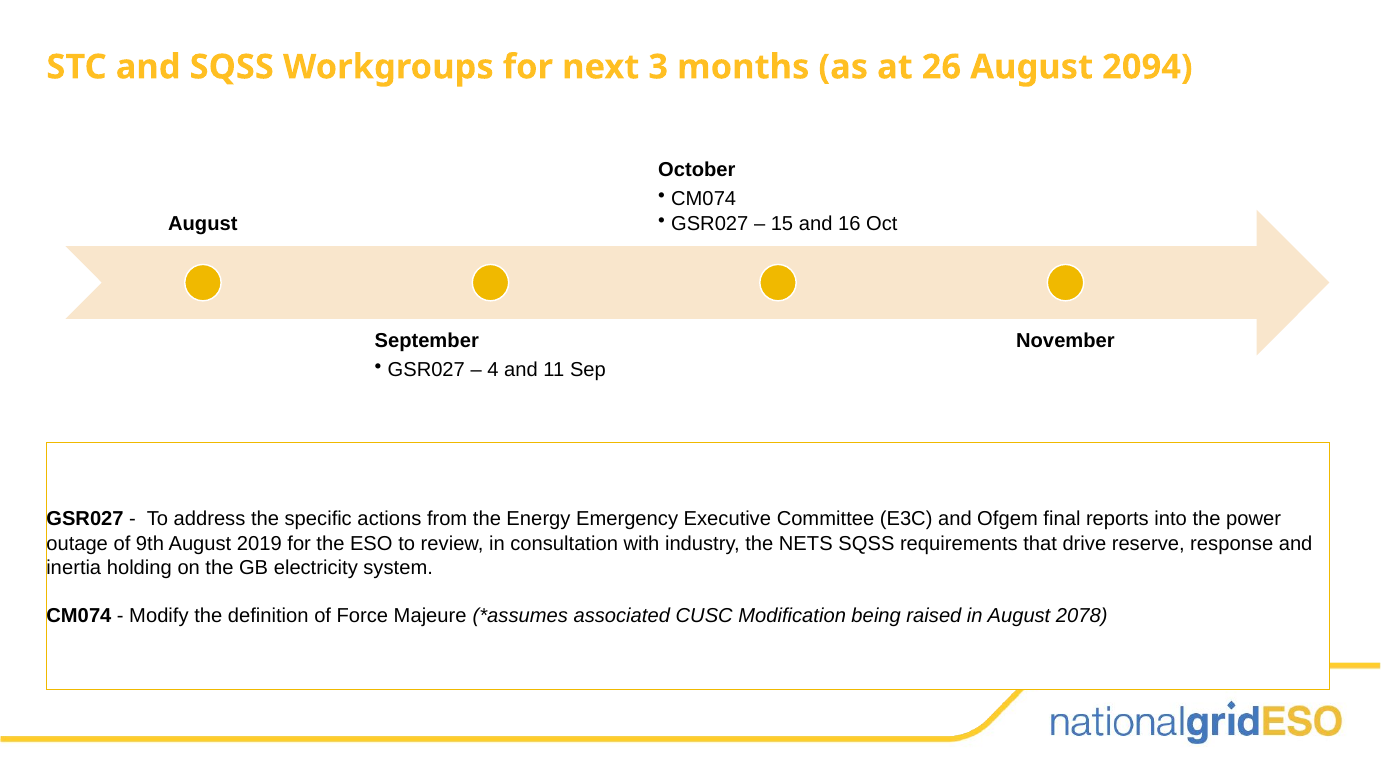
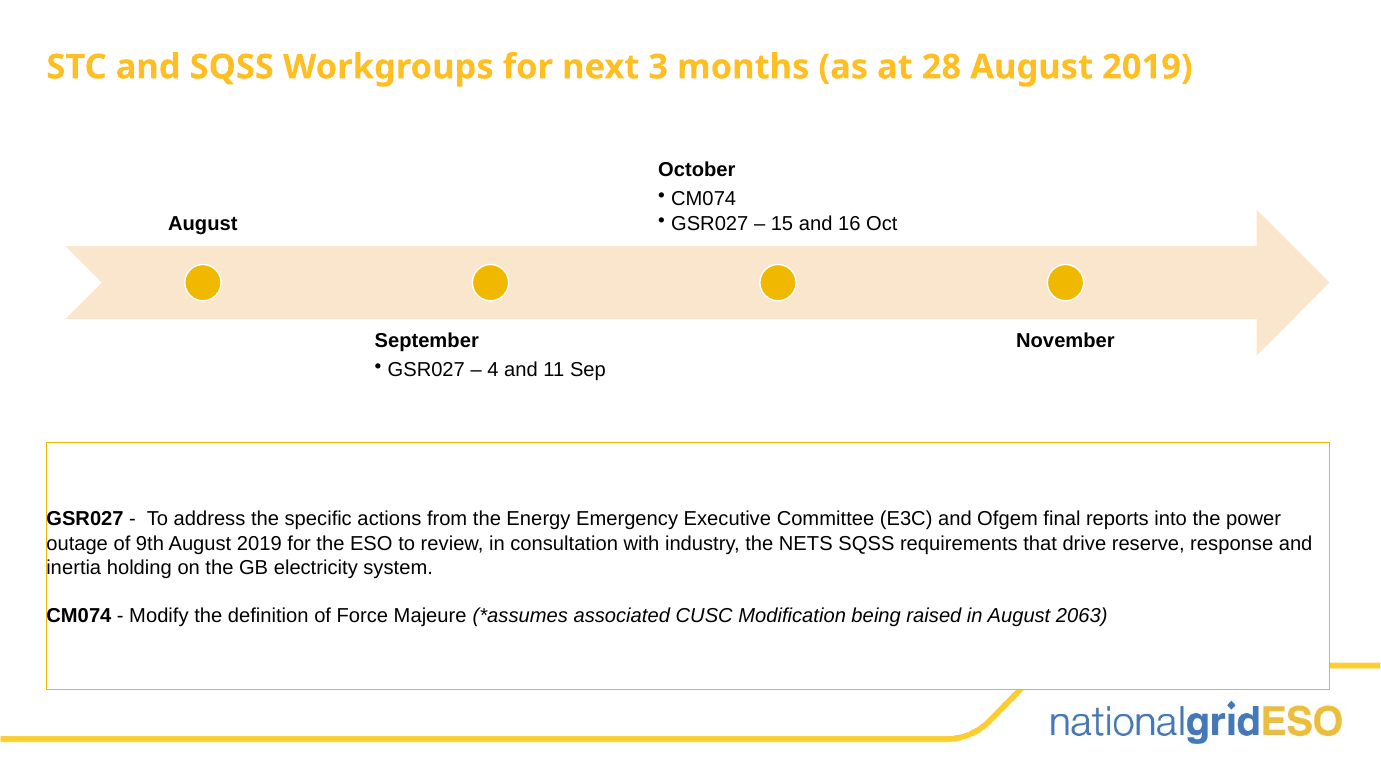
26: 26 -> 28
2094 at (1147, 67): 2094 -> 2019
2078: 2078 -> 2063
